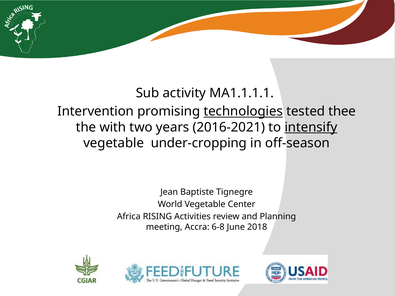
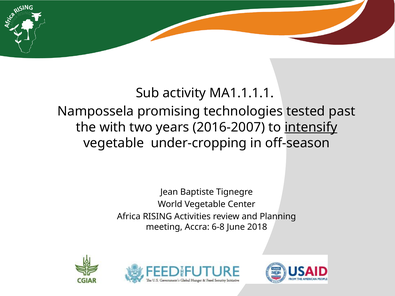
Intervention: Intervention -> Nampossela
technologies underline: present -> none
thee: thee -> past
2016-2021: 2016-2021 -> 2016-2007
